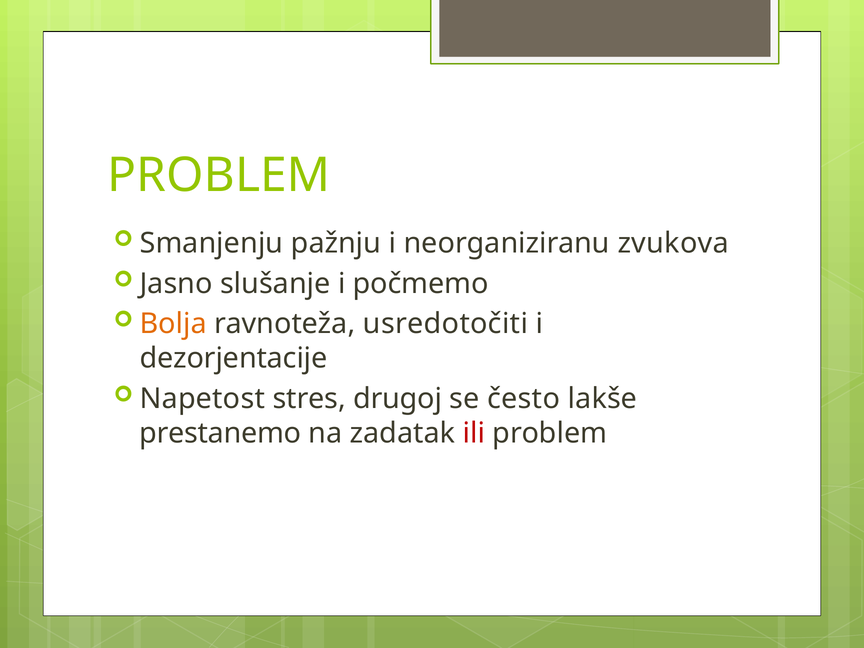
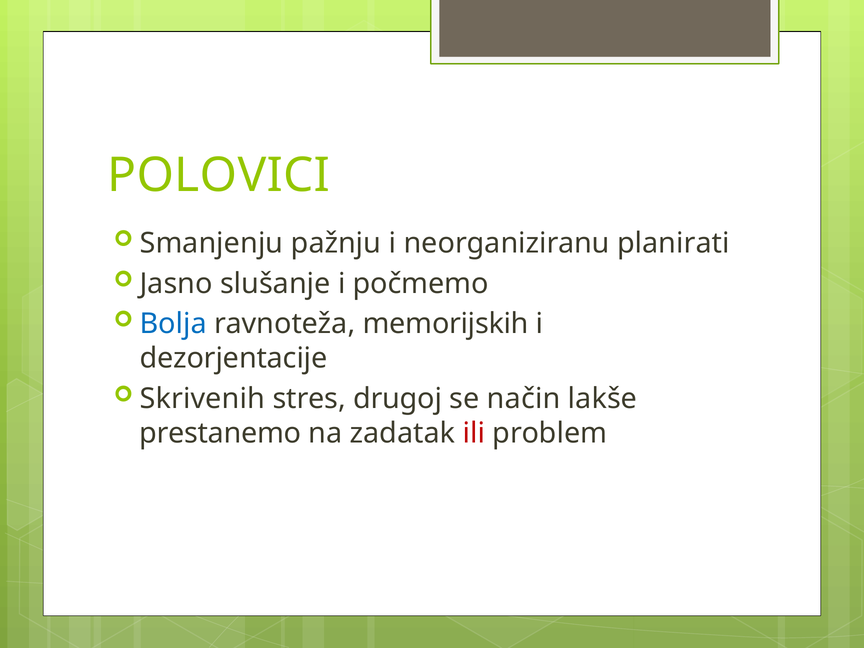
PROBLEM at (219, 175): PROBLEM -> POLOVICI
zvukova: zvukova -> planirati
Bolja colour: orange -> blue
usredotočiti: usredotočiti -> memorijskih
Napetost: Napetost -> Skrivenih
često: često -> način
